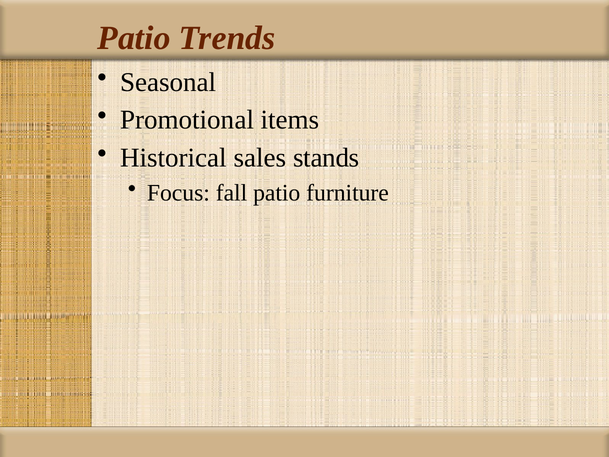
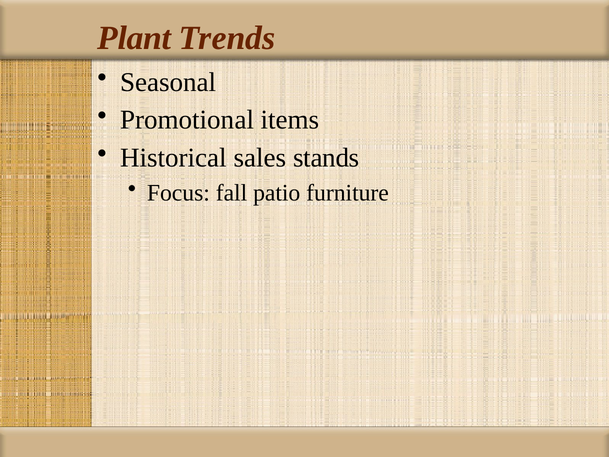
Patio at (134, 38): Patio -> Plant
